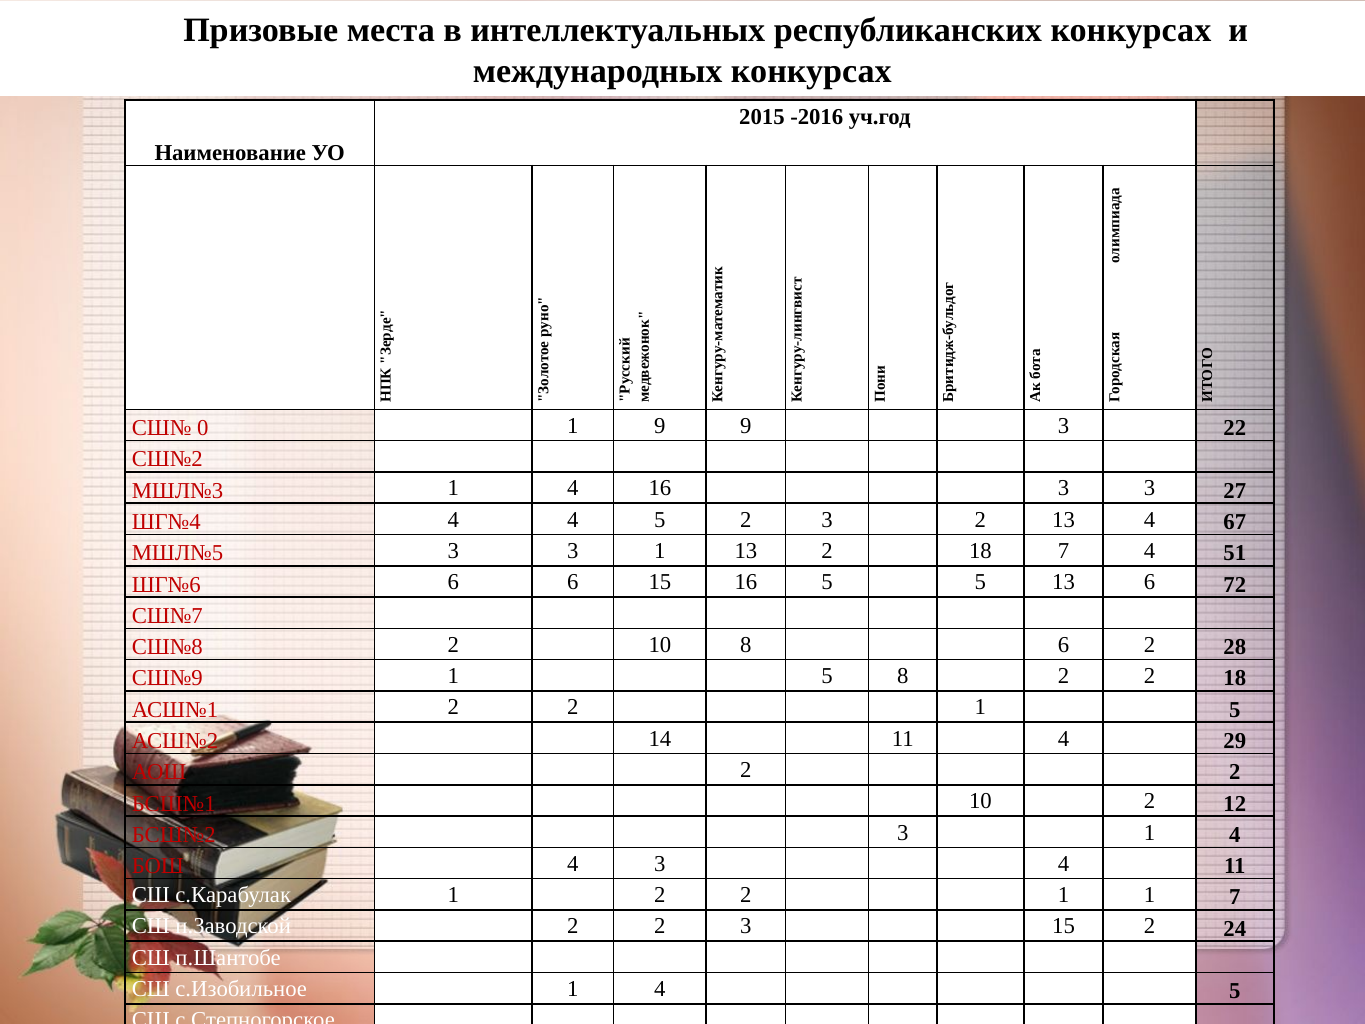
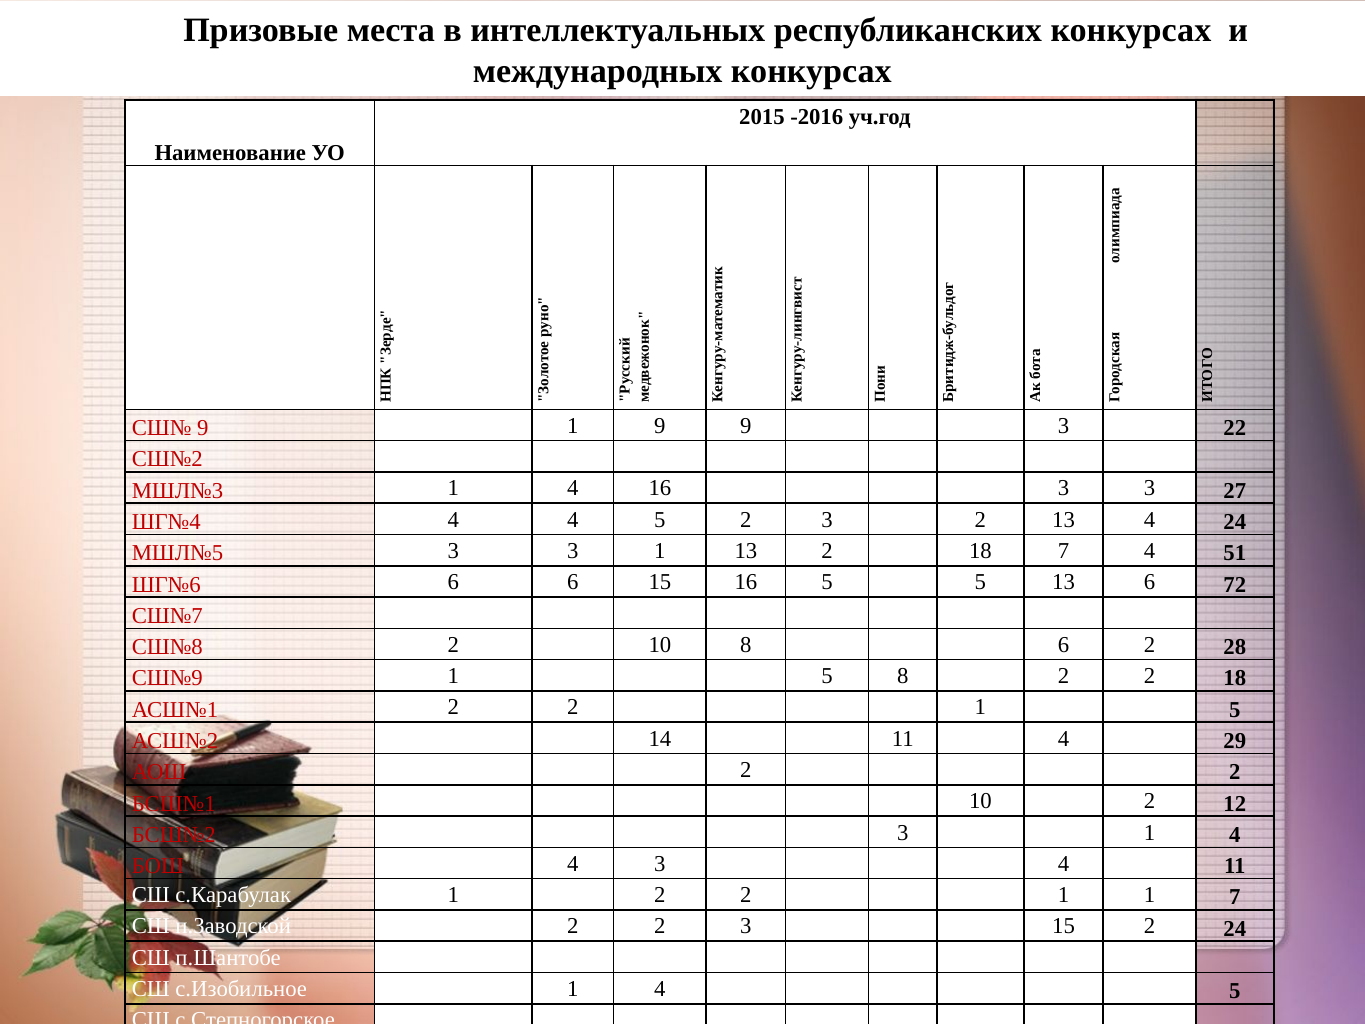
СШ№ 0: 0 -> 9
4 67: 67 -> 24
